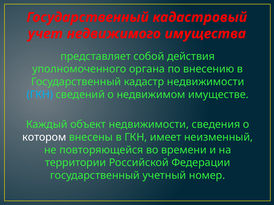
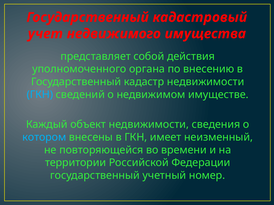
котором colour: white -> light blue
